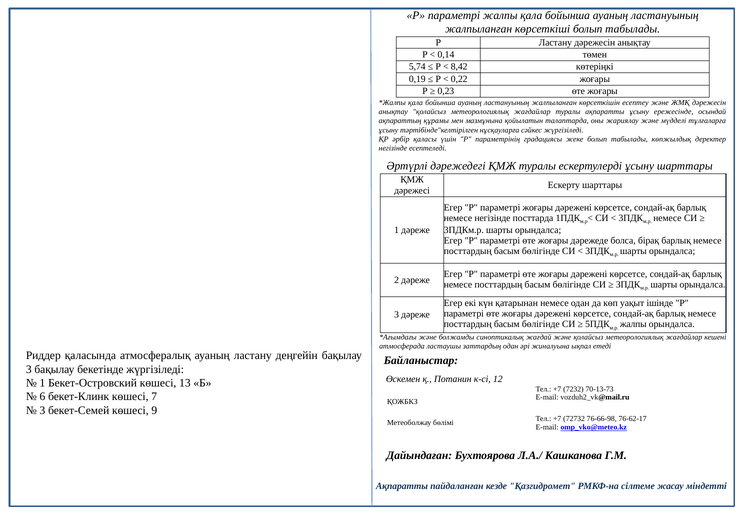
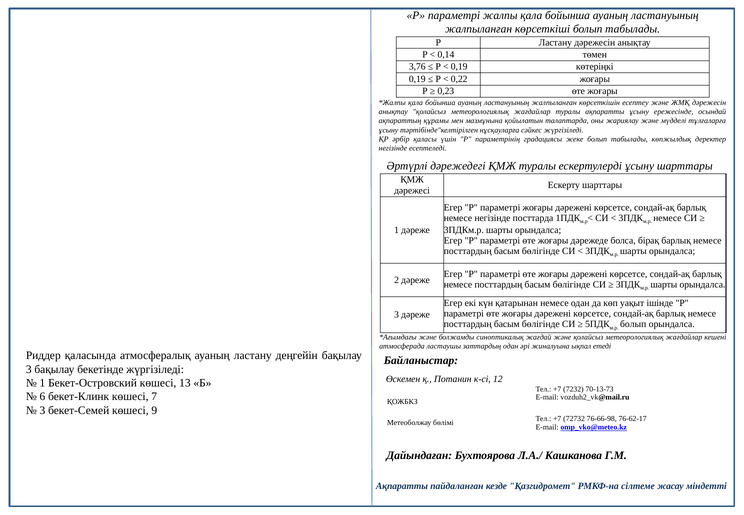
5,74: 5,74 -> 3,76
8,42 at (459, 67): 8,42 -> 0,19
жалпы at (633, 324): жалпы -> болып
